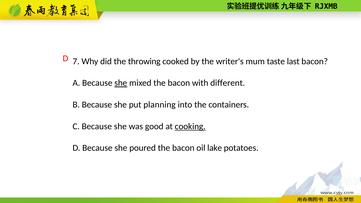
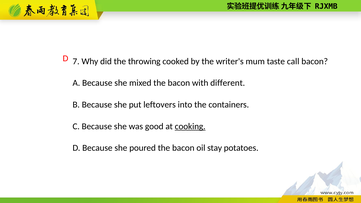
last: last -> call
she at (121, 83) underline: present -> none
planning: planning -> leftovers
lake: lake -> stay
